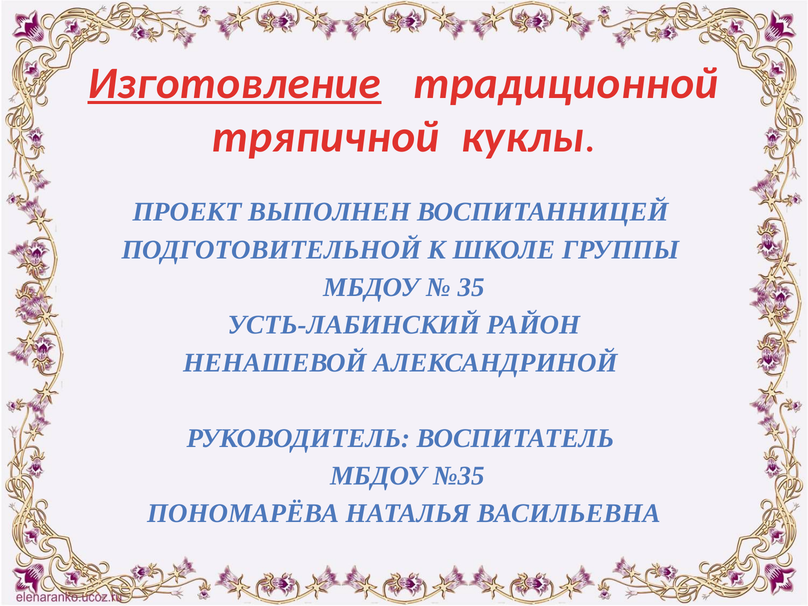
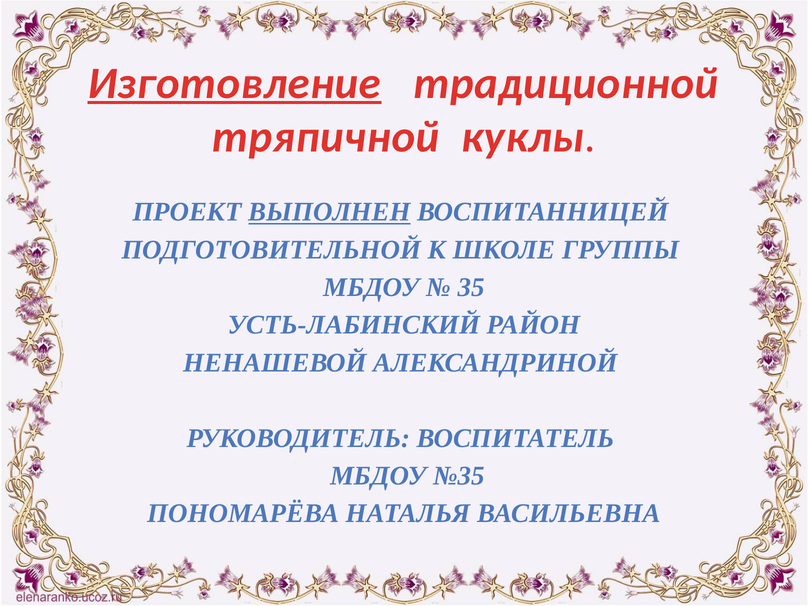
ВЫПОЛНЕН underline: none -> present
